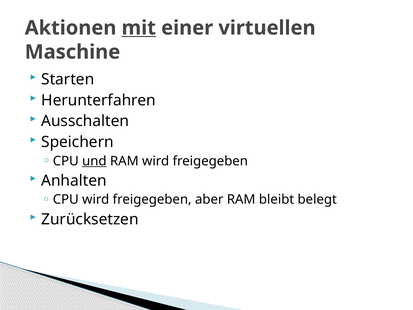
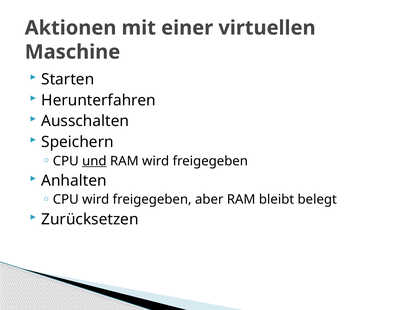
mit underline: present -> none
